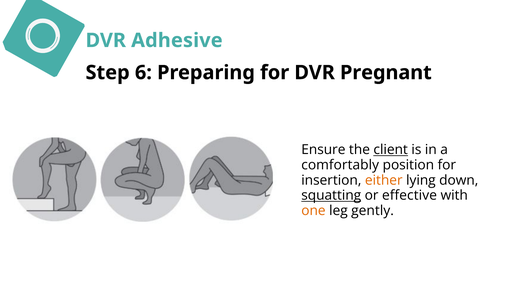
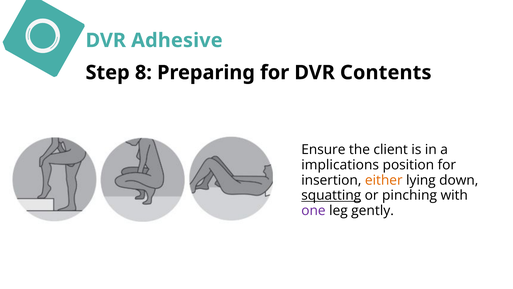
6: 6 -> 8
Pregnant: Pregnant -> Contents
client underline: present -> none
comfortably: comfortably -> implications
effective: effective -> pinching
one colour: orange -> purple
